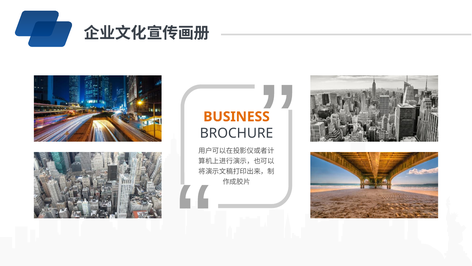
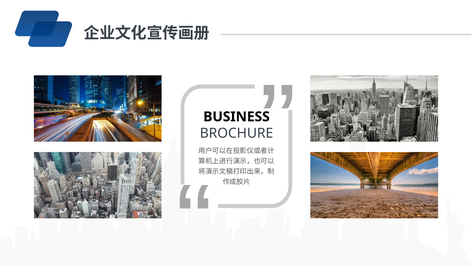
BUSINESS colour: orange -> black
